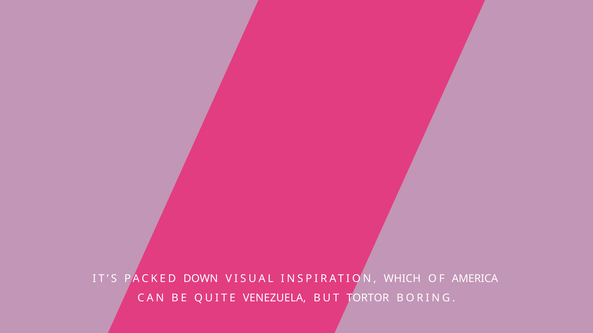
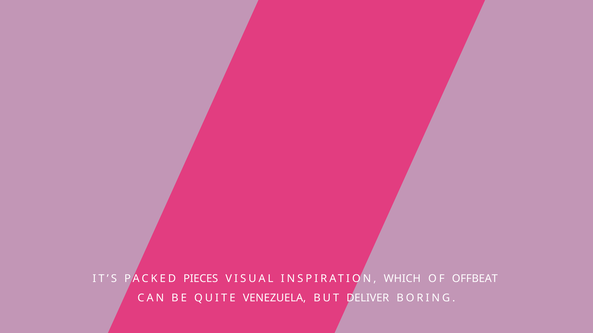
DOWN: DOWN -> PIECES
AMERICA: AMERICA -> OFFBEAT
TORTOR: TORTOR -> DELIVER
